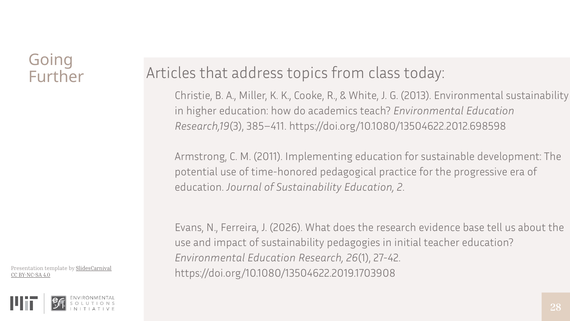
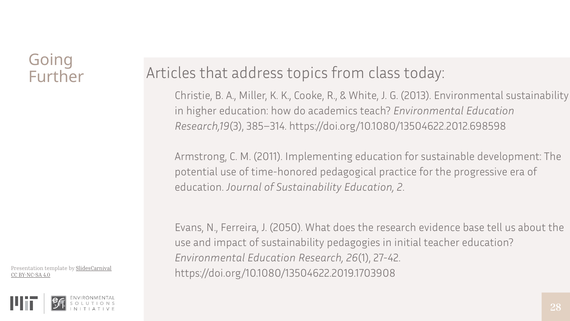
385–411: 385–411 -> 385–314
2026: 2026 -> 2050
